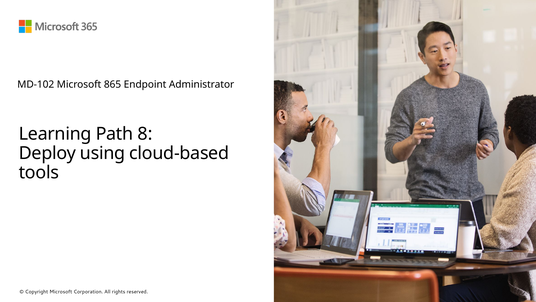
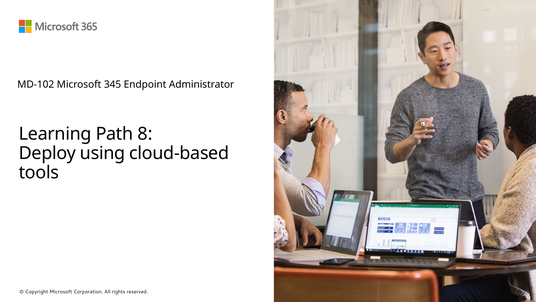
865: 865 -> 345
